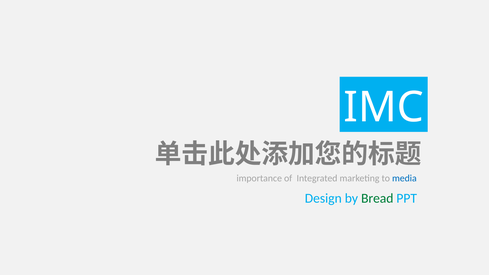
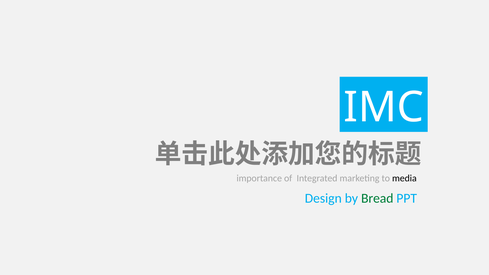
media colour: blue -> black
